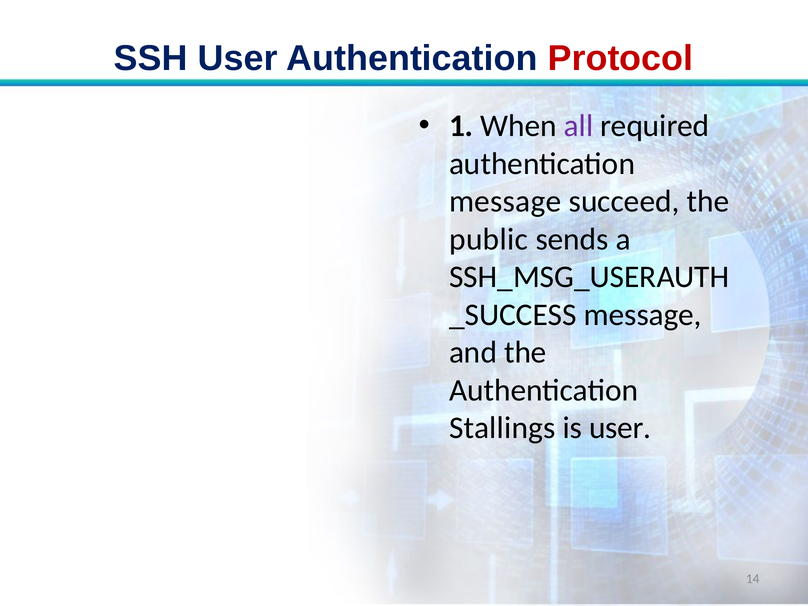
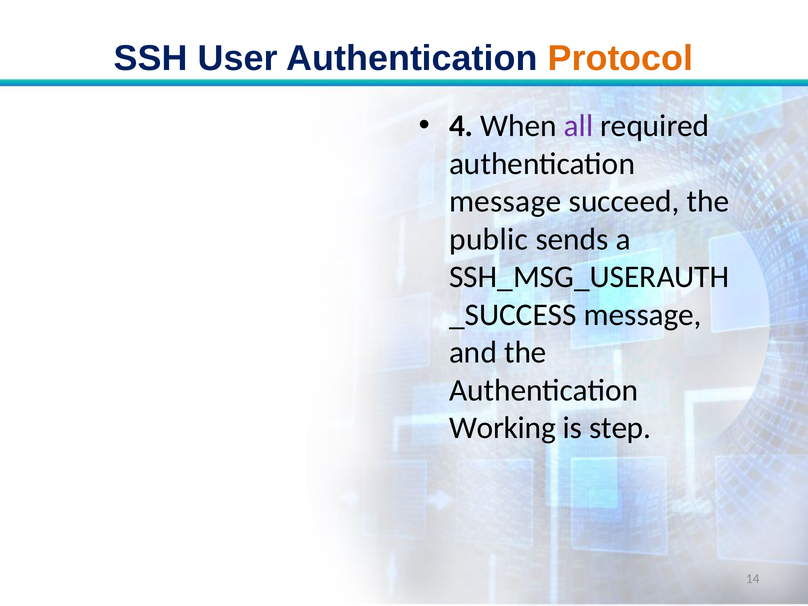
Protocol colour: red -> orange
1: 1 -> 4
Stallings: Stallings -> Working
is user: user -> step
